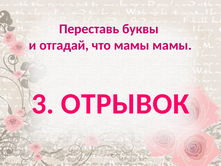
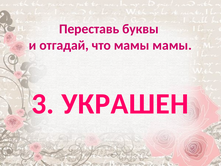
ОТРЫВОК: ОТРЫВОК -> УКРАШЕН
